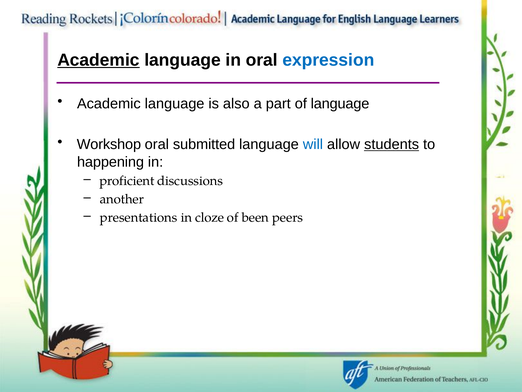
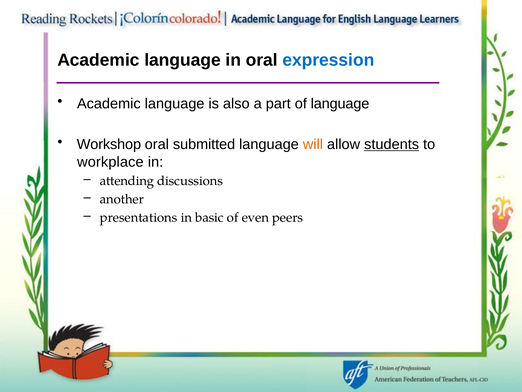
Academic at (98, 60) underline: present -> none
will colour: blue -> orange
happening: happening -> workplace
proficient: proficient -> attending
cloze: cloze -> basic
been: been -> even
